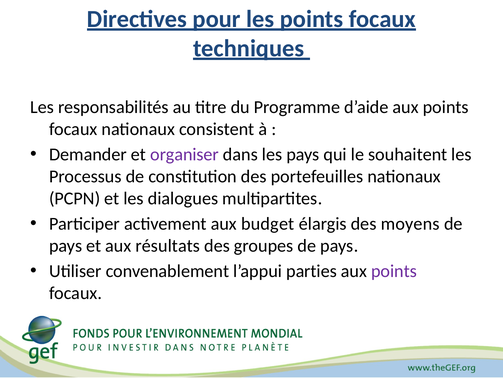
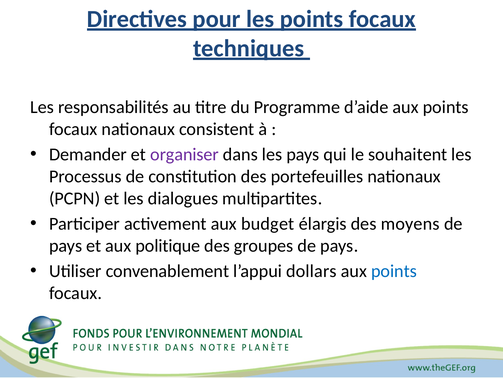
résultats: résultats -> politique
parties: parties -> dollars
points at (394, 271) colour: purple -> blue
